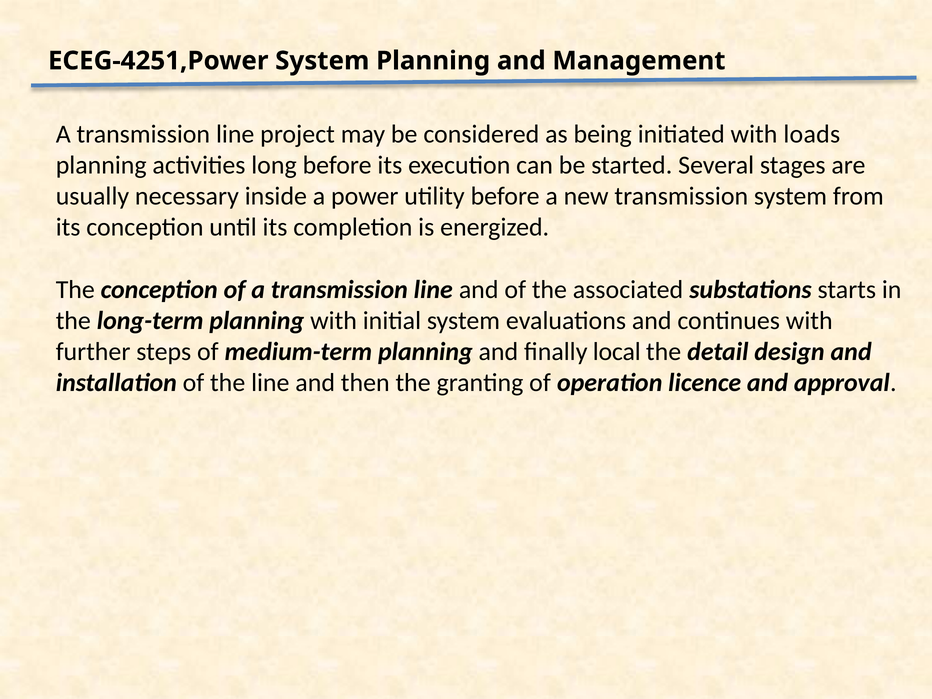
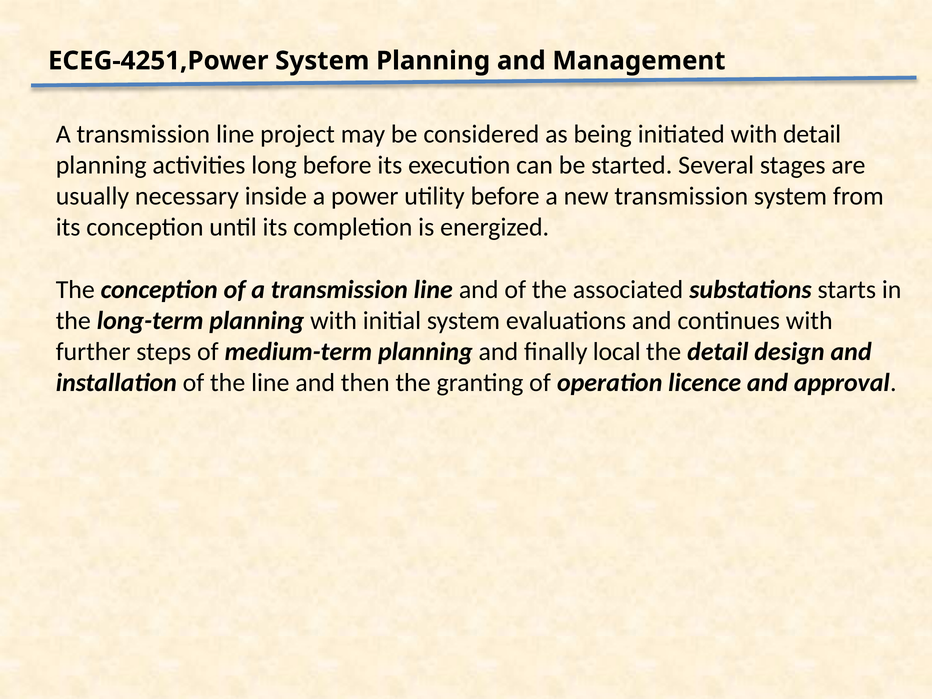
with loads: loads -> detail
